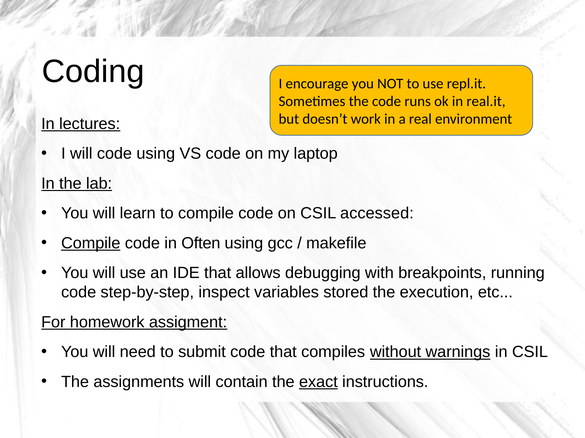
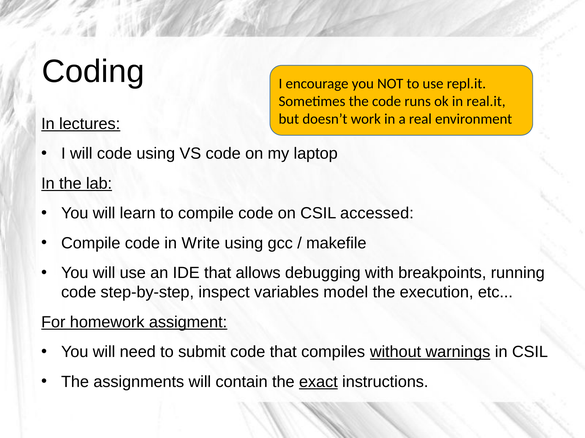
Compile at (91, 243) underline: present -> none
Often: Often -> Write
stored: stored -> model
